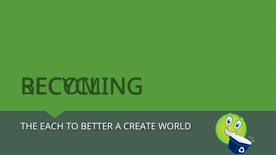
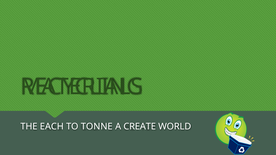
BECOMING: BECOMING -> MATERIALS
BETTER: BETTER -> TONNE
